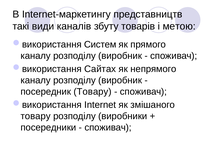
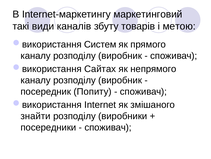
представництв: представництв -> маркетинговий
посередник Товару: Товару -> Попиту
товару at (36, 116): товару -> знайти
